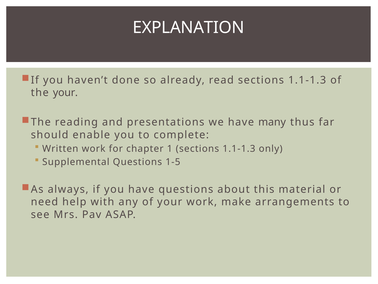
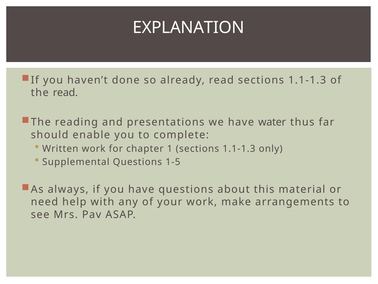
the your: your -> read
many: many -> water
